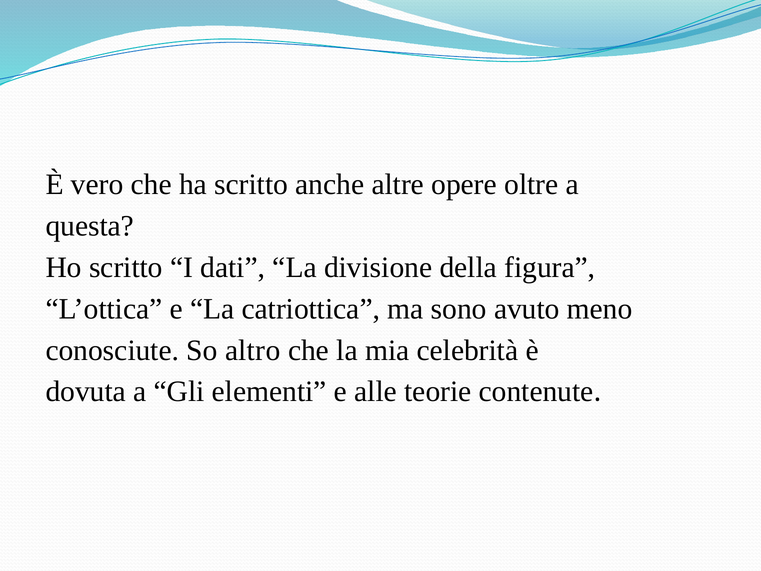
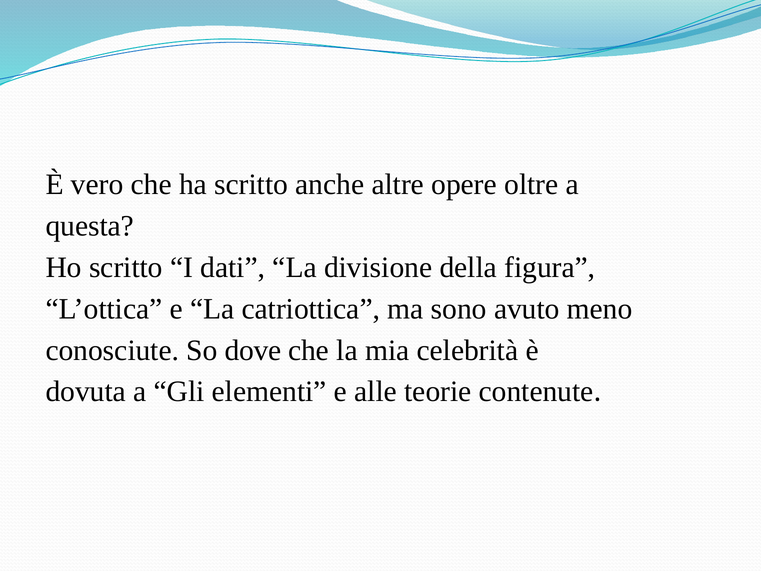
altro: altro -> dove
